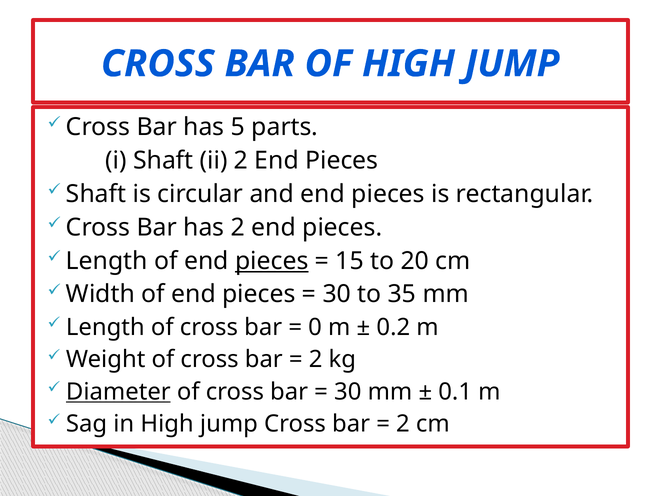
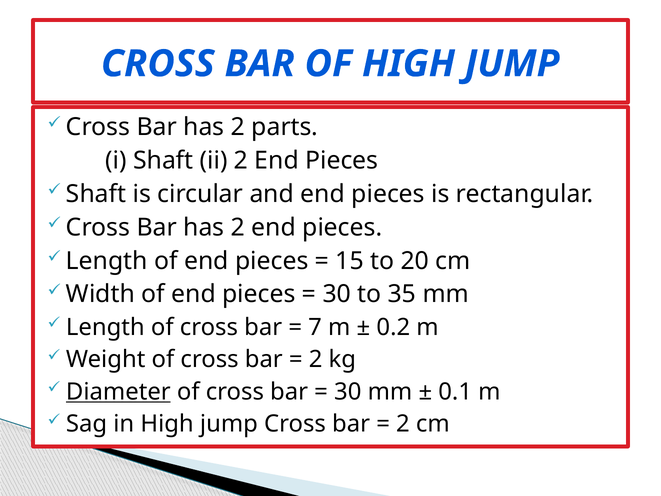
5 at (238, 127): 5 -> 2
pieces at (272, 261) underline: present -> none
0: 0 -> 7
